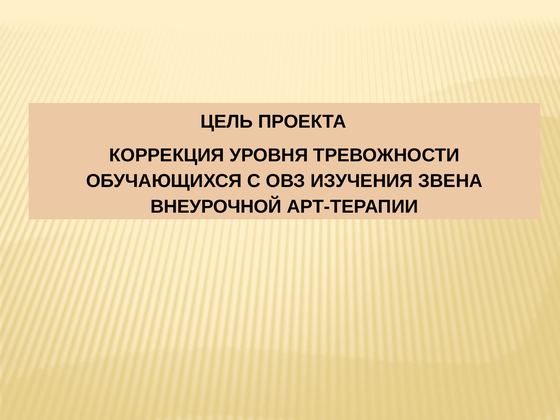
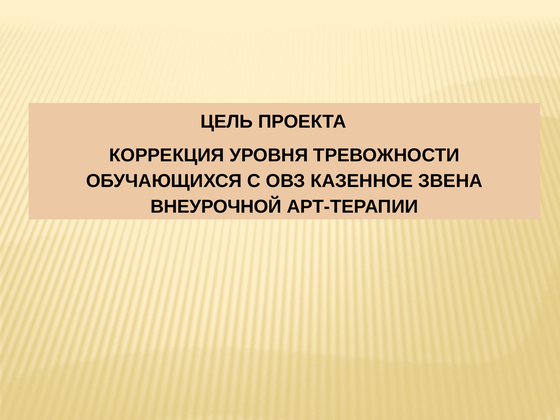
ИЗУЧЕНИЯ: ИЗУЧЕНИЯ -> КАЗЕННОЕ
